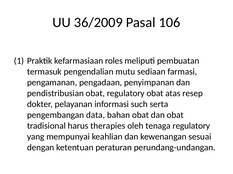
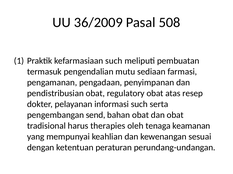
106: 106 -> 508
kefarmasiaan roles: roles -> such
data: data -> send
tenaga regulatory: regulatory -> keamanan
